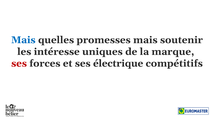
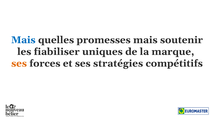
intéresse: intéresse -> fiabiliser
ses at (19, 64) colour: red -> orange
électrique: électrique -> stratégies
